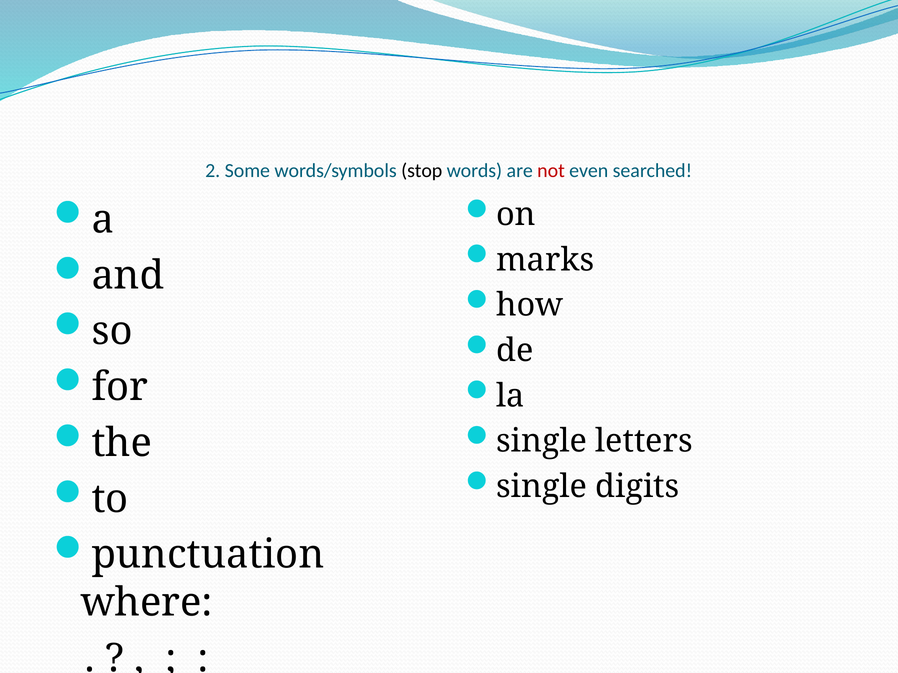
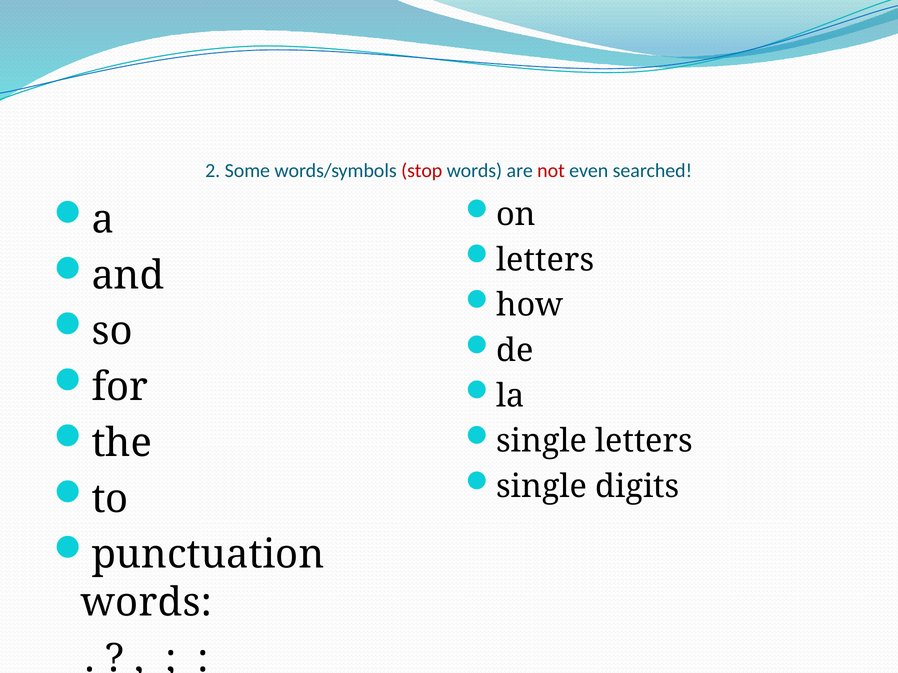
stop colour: black -> red
marks at (545, 260): marks -> letters
where at (147, 603): where -> words
